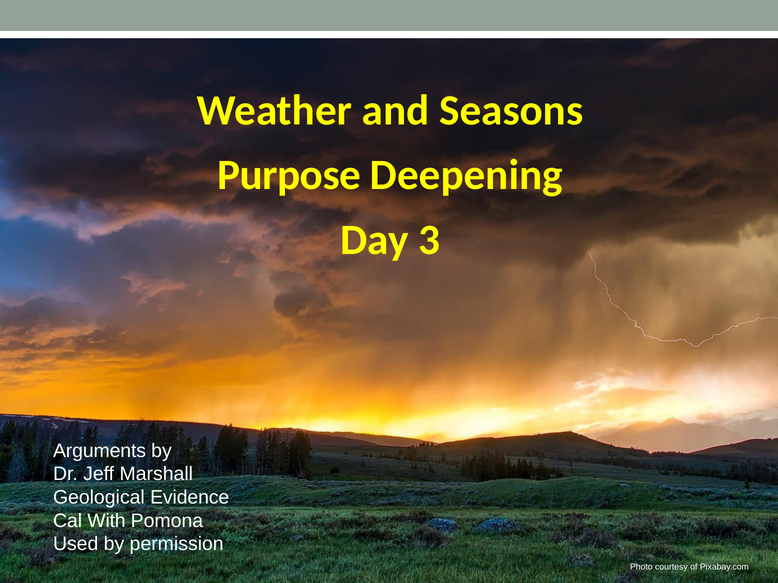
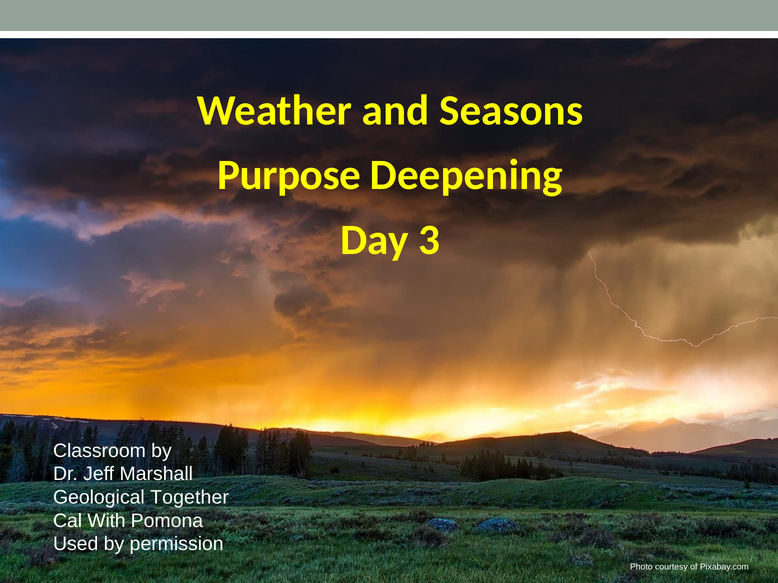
Arguments: Arguments -> Classroom
Evidence: Evidence -> Together
